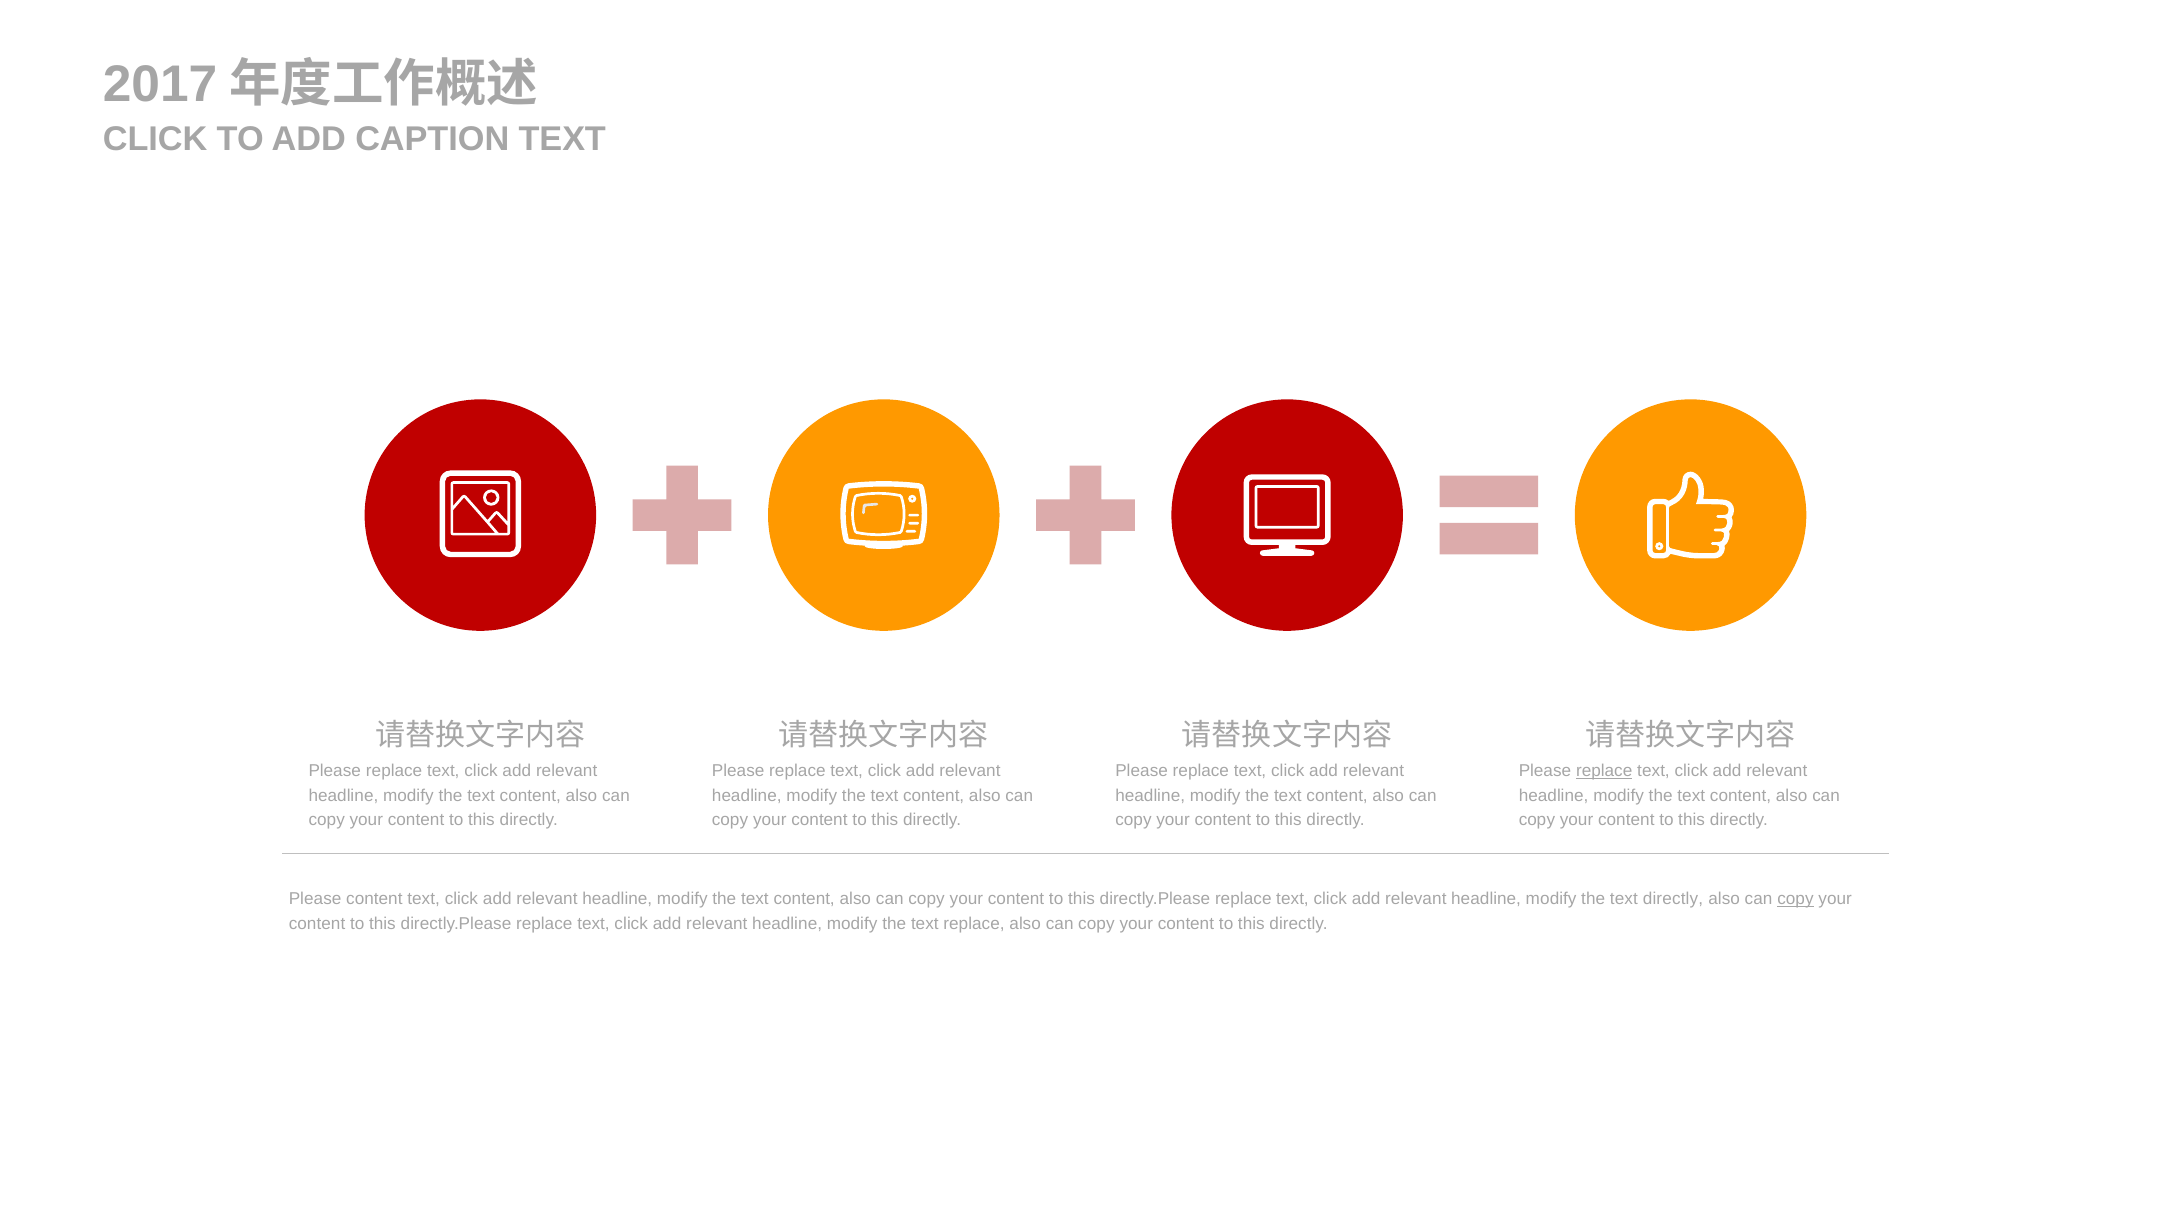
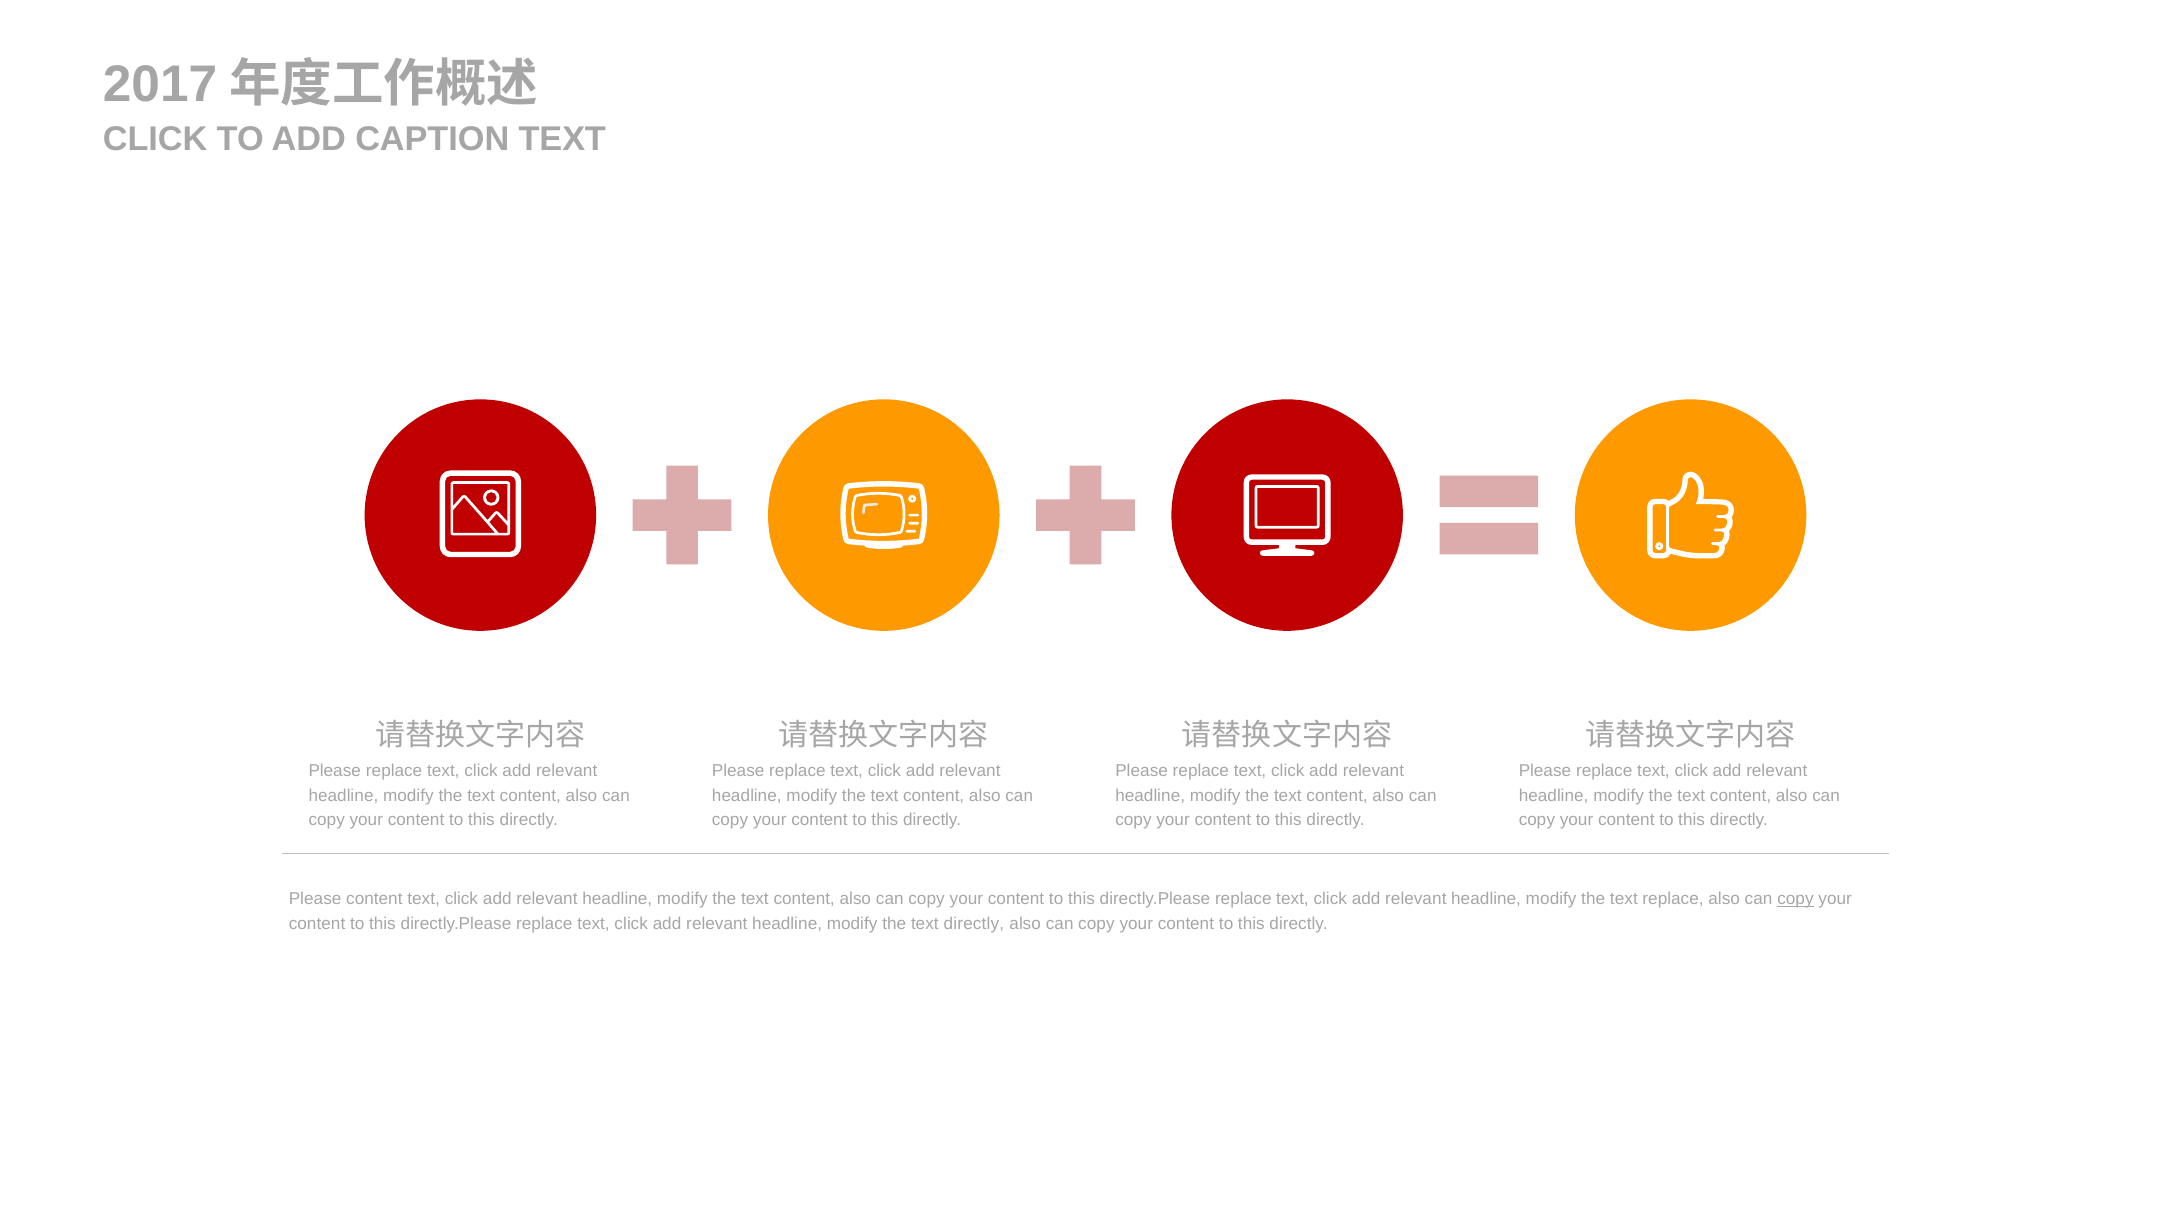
replace at (1604, 771) underline: present -> none
text directly: directly -> replace
text replace: replace -> directly
